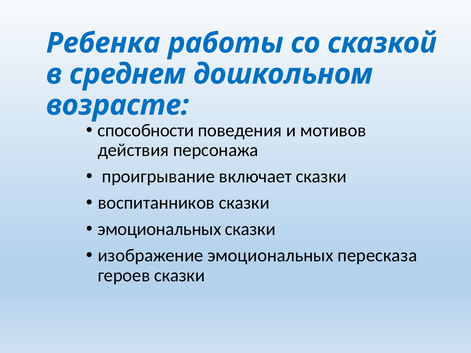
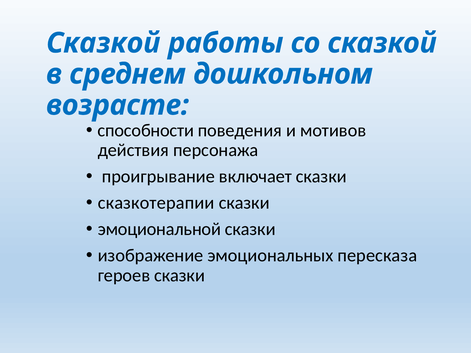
Ребенка at (103, 43): Ребенка -> Сказкой
воспитанников: воспитанников -> сказкотерапии
эмоциональных at (159, 229): эмоциональных -> эмоциональной
